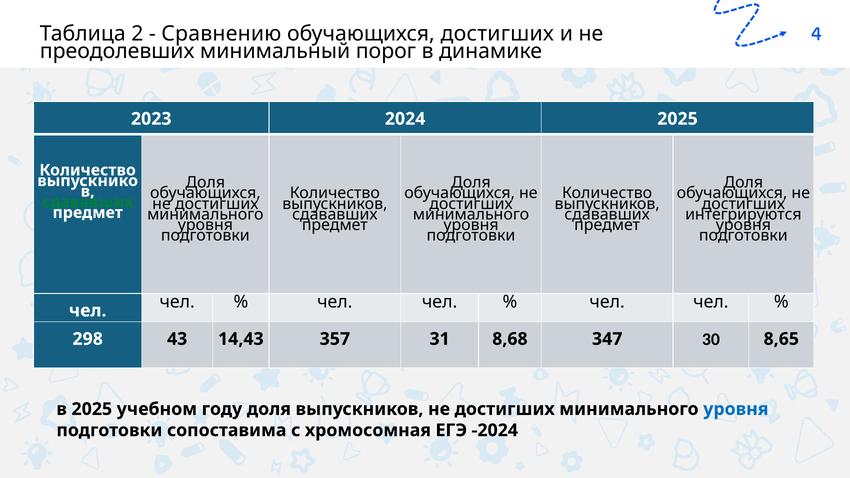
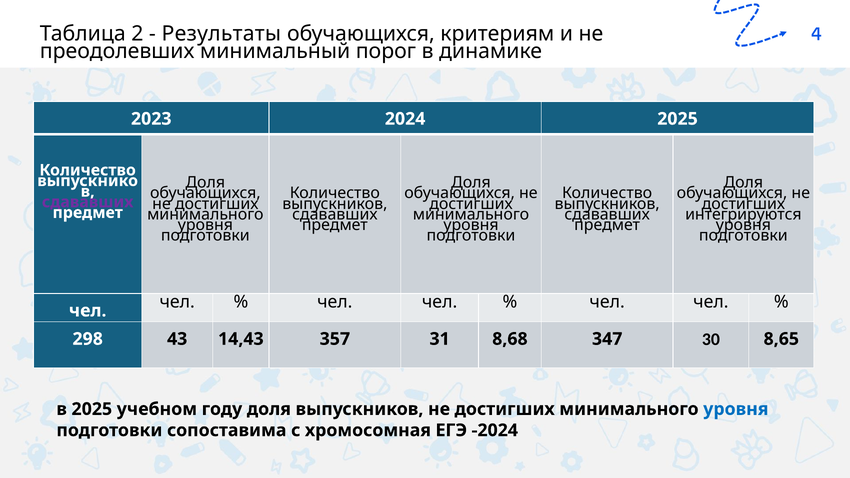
Сравнению: Сравнению -> Результаты
обучающихся достигших: достигших -> критериям
сдававших at (88, 202) colour: green -> purple
